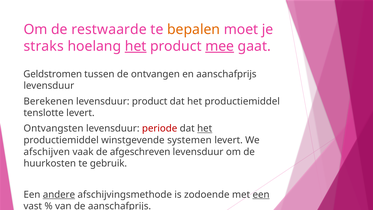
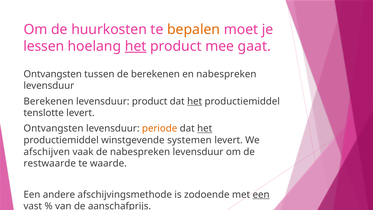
restwaarde: restwaarde -> huurkosten
straks: straks -> lessen
mee underline: present -> none
Geldstromen at (53, 74): Geldstromen -> Ontvangsten
de ontvangen: ontvangen -> berekenen
en aanschafprijs: aanschafprijs -> nabespreken
het at (195, 101) underline: none -> present
periode colour: red -> orange
de afgeschreven: afgeschreven -> nabespreken
huurkosten: huurkosten -> restwaarde
gebruik: gebruik -> waarde
andere underline: present -> none
